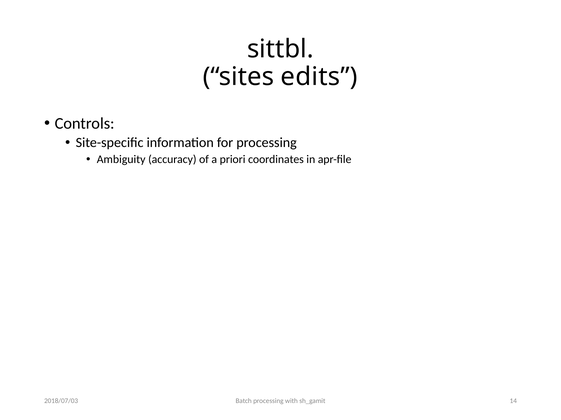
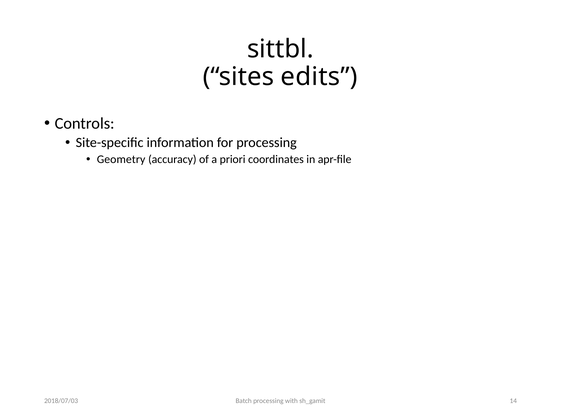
Ambiguity: Ambiguity -> Geometry
